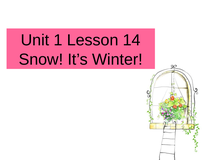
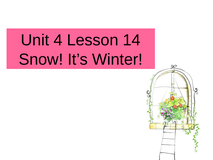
1: 1 -> 4
